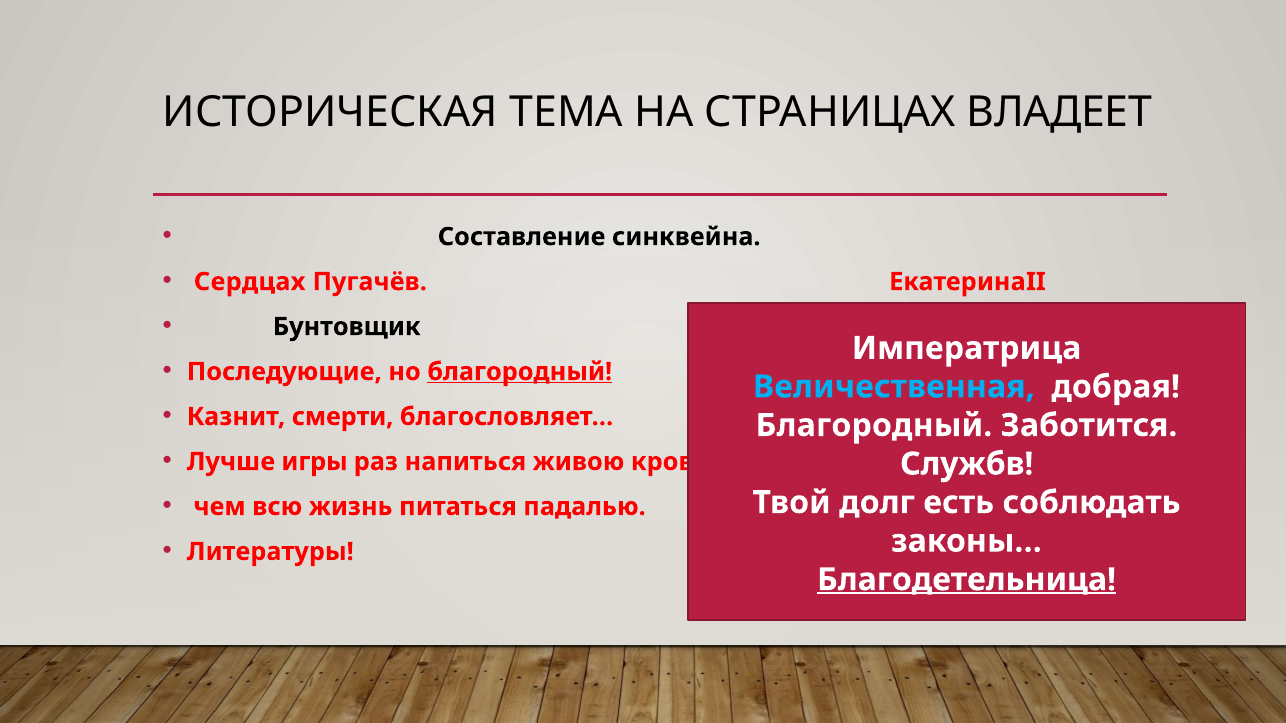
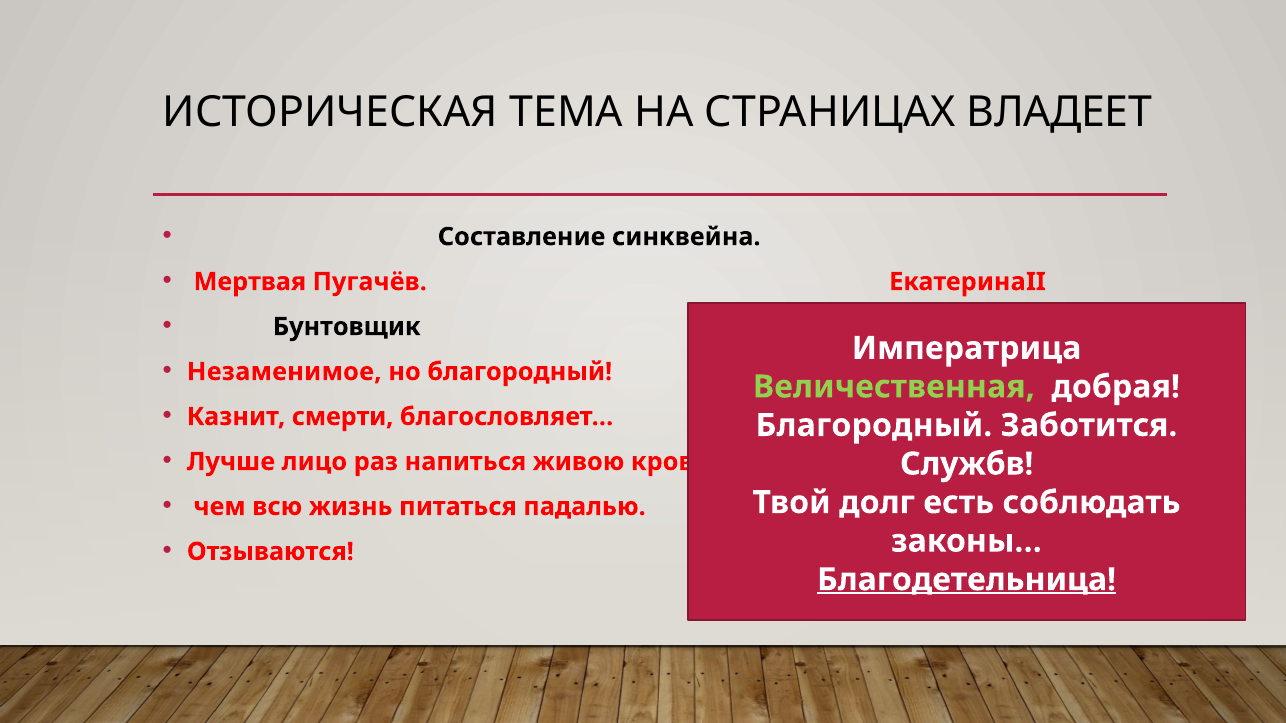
Сердцах: Сердцах -> Мертвая
Последующие: Последующие -> Незаменимое
благородный at (520, 372) underline: present -> none
Величественная colour: light blue -> light green
игры: игры -> лицо
Литературы: Литературы -> Отзываются
